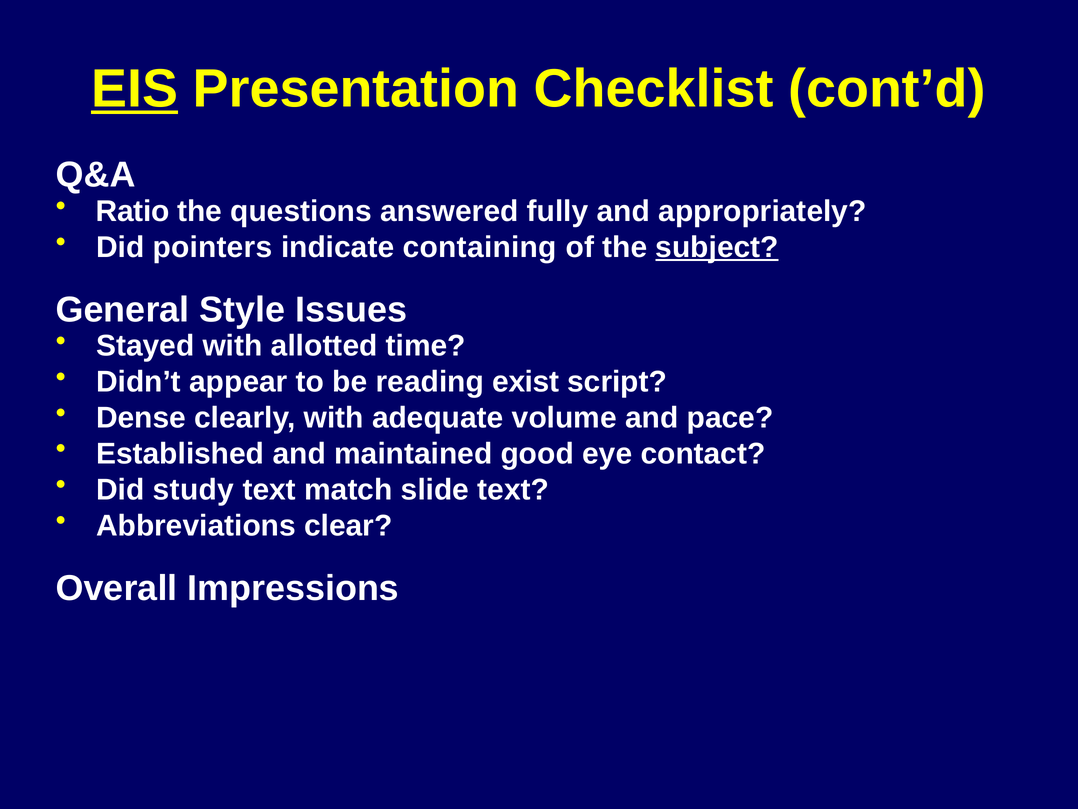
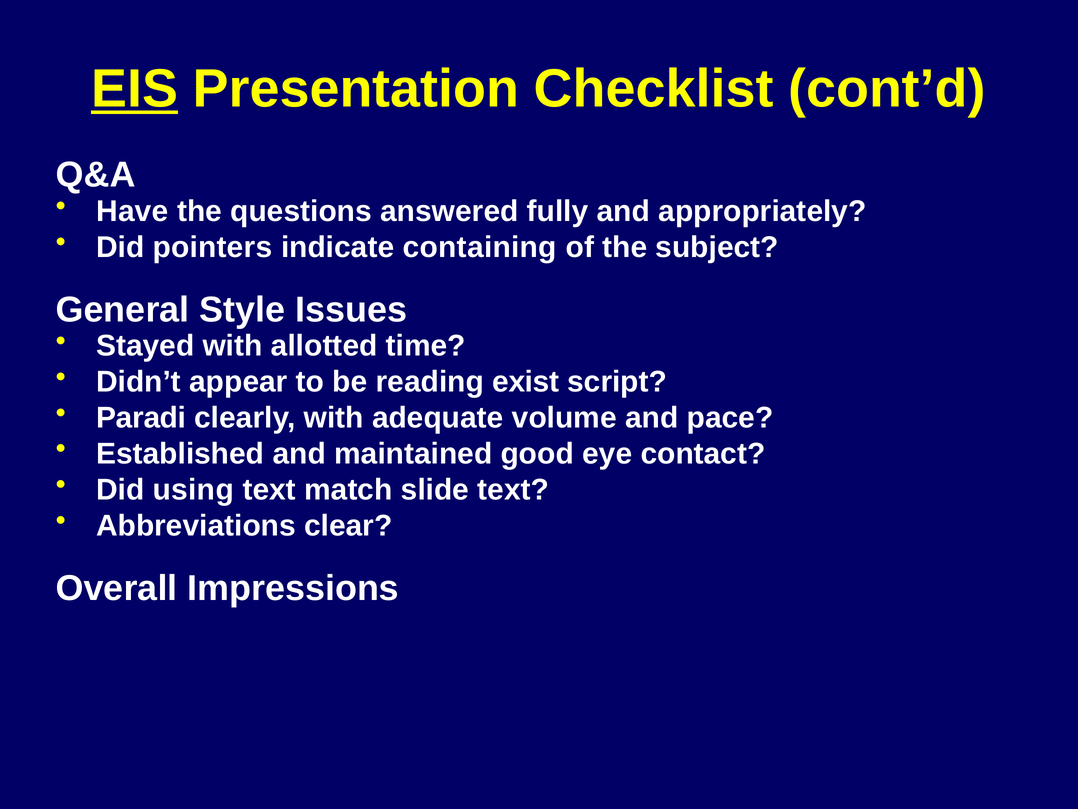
Ratio: Ratio -> Have
subject underline: present -> none
Dense: Dense -> Paradi
study: study -> using
